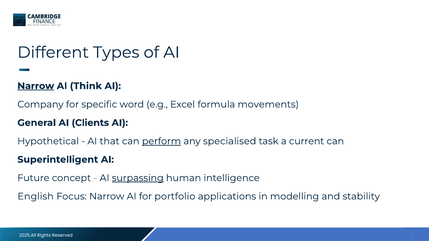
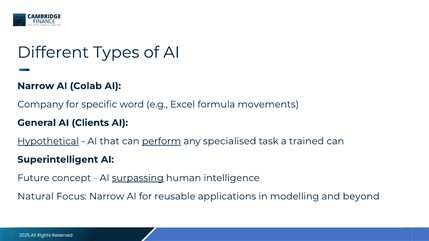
Narrow at (36, 86) underline: present -> none
Think: Think -> Colab
Hypothetical underline: none -> present
current: current -> trained
English: English -> Natural
portfolio: portfolio -> reusable
stability: stability -> beyond
